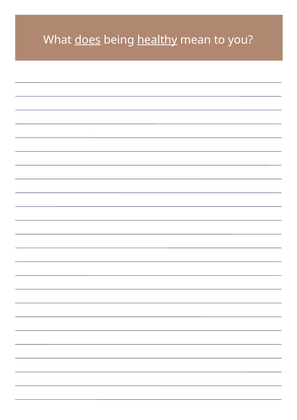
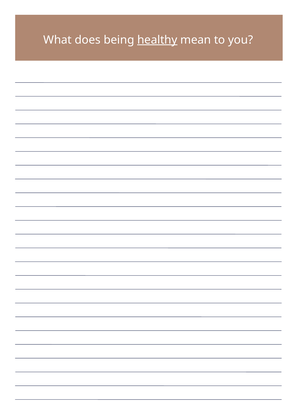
does underline: present -> none
